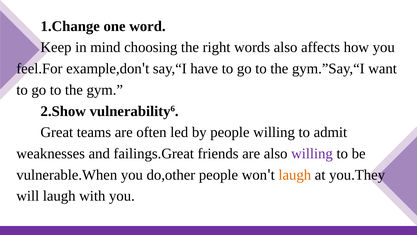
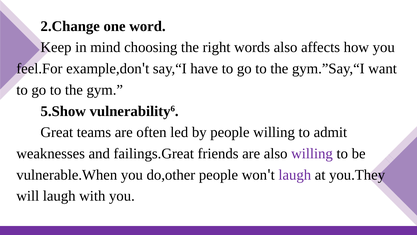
1.Change: 1.Change -> 2.Change
2.Show: 2.Show -> 5.Show
laugh at (295, 174) colour: orange -> purple
